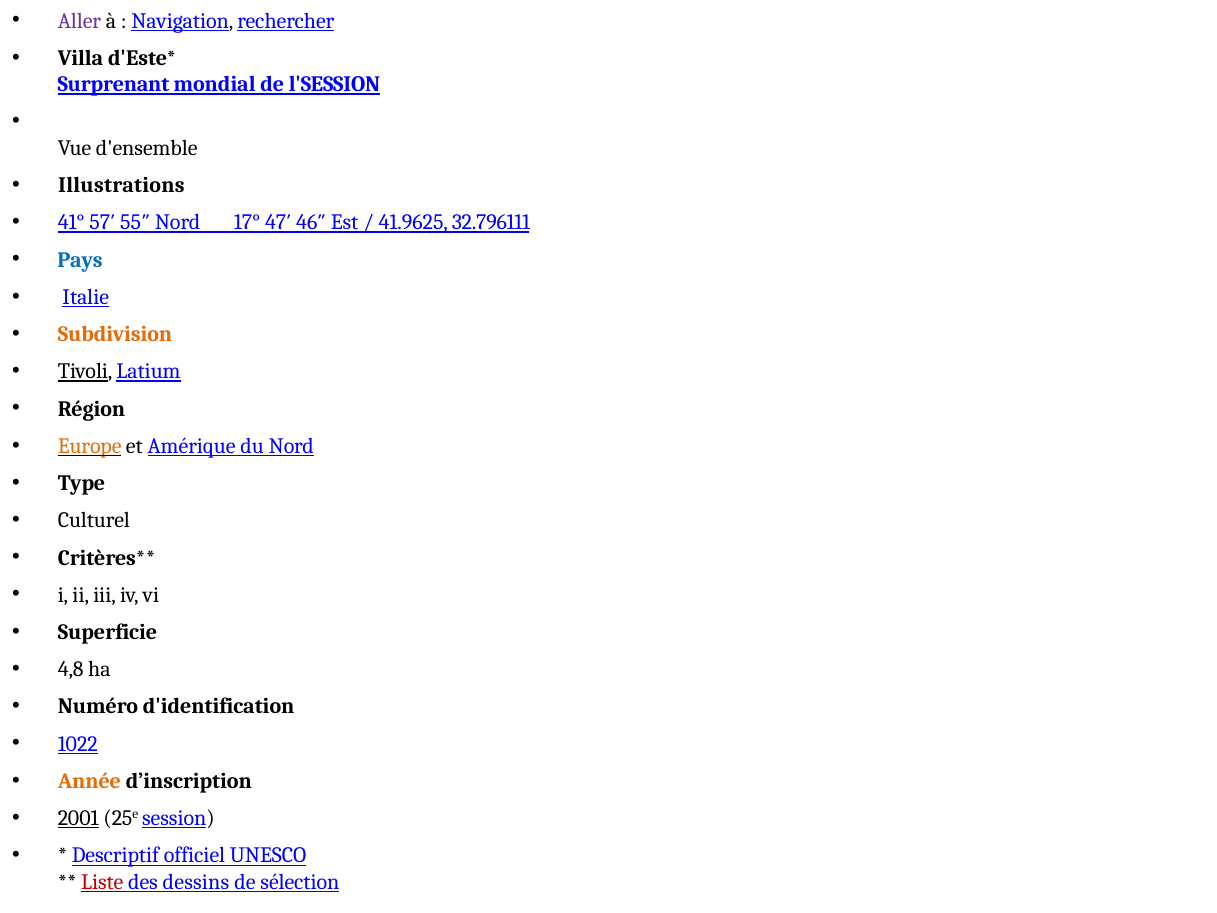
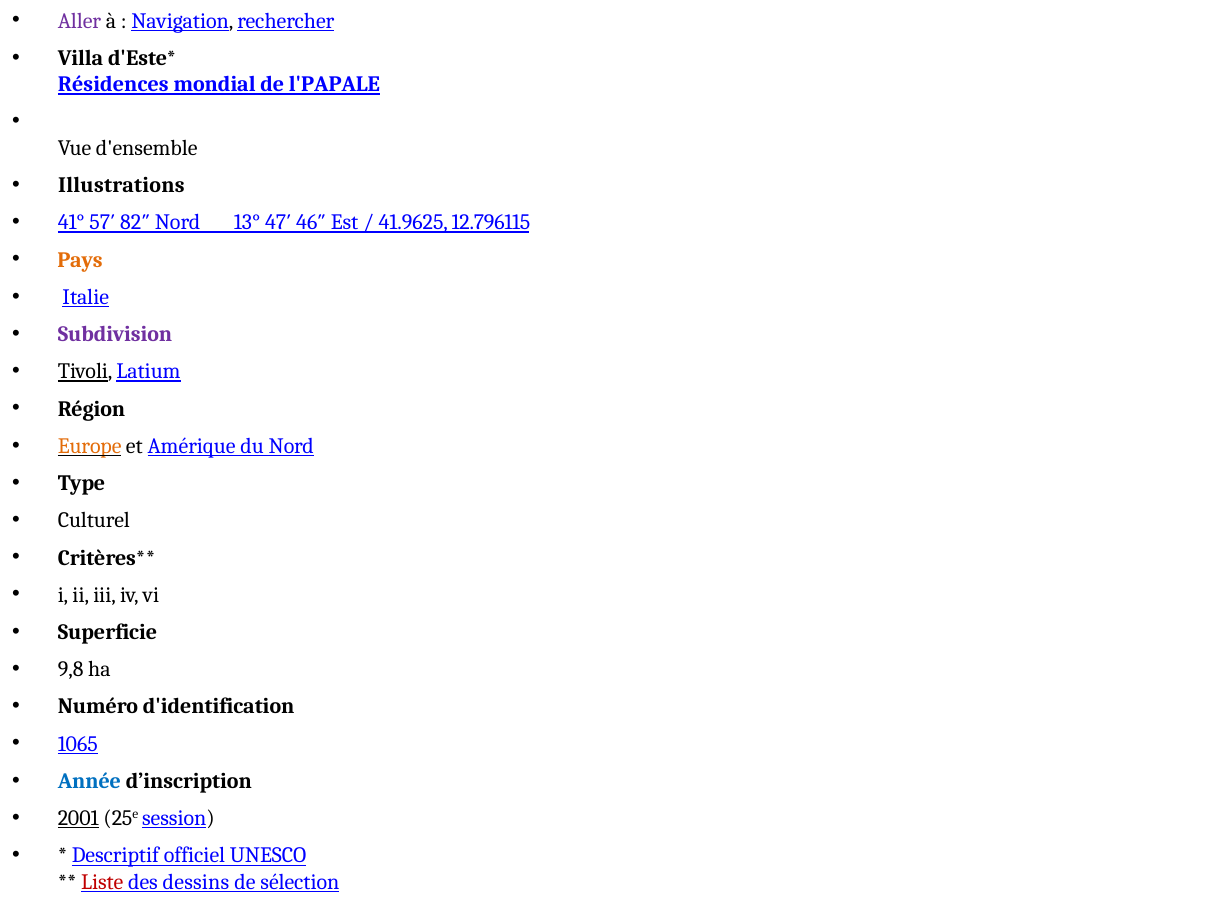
Surprenant: Surprenant -> Résidences
l'SESSION: l'SESSION -> l'PAPALE
55″: 55″ -> 82″
17°: 17° -> 13°
32.796111: 32.796111 -> 12.796115
Pays colour: blue -> orange
Subdivision colour: orange -> purple
4,8: 4,8 -> 9,8
1022: 1022 -> 1065
Année colour: orange -> blue
